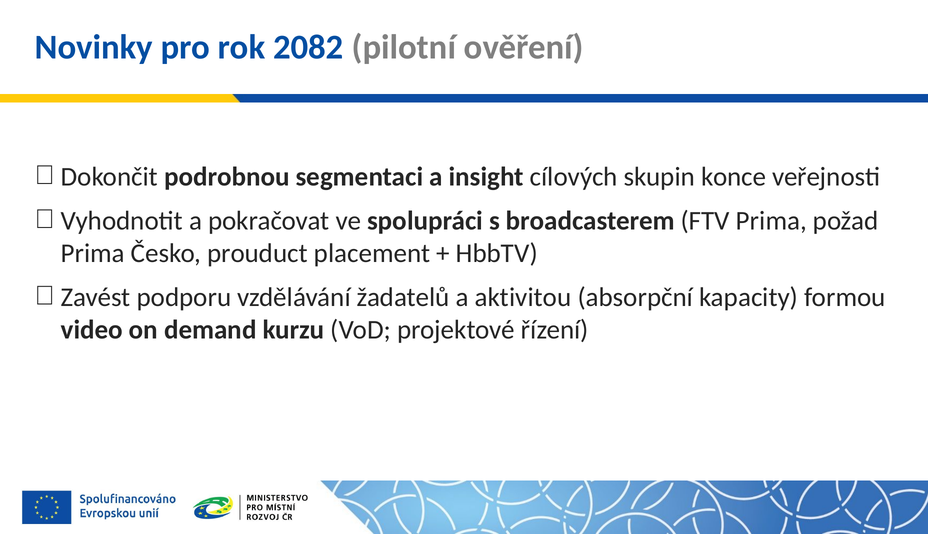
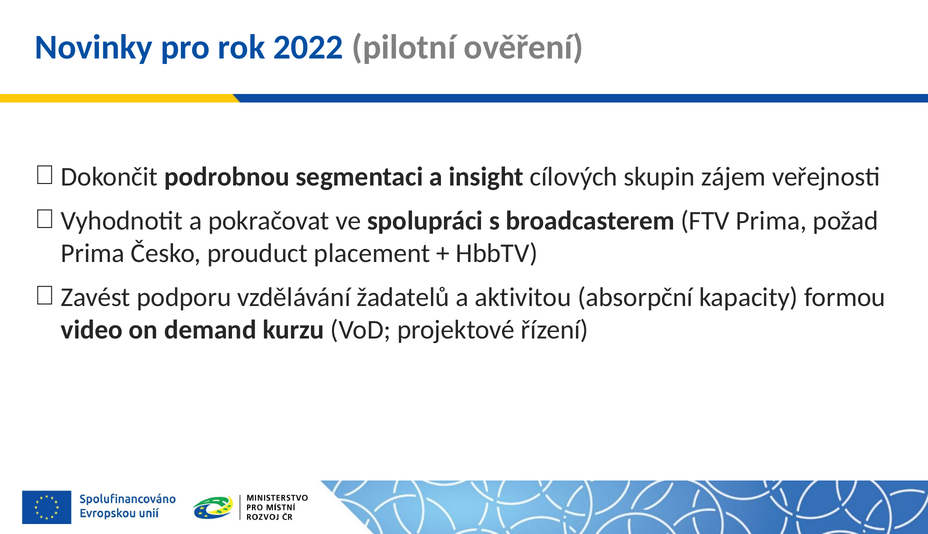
2082: 2082 -> 2022
konce: konce -> zájem
